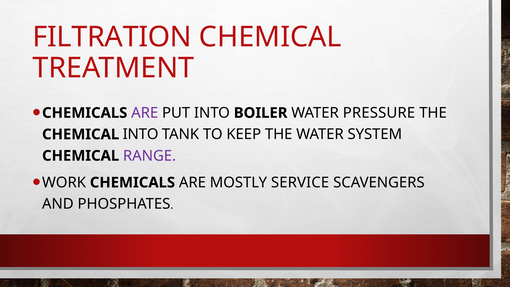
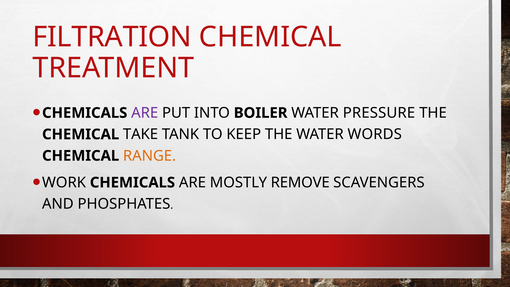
CHEMICAL INTO: INTO -> TAKE
SYSTEM: SYSTEM -> WORDS
RANGE colour: purple -> orange
SERVICE: SERVICE -> REMOVE
